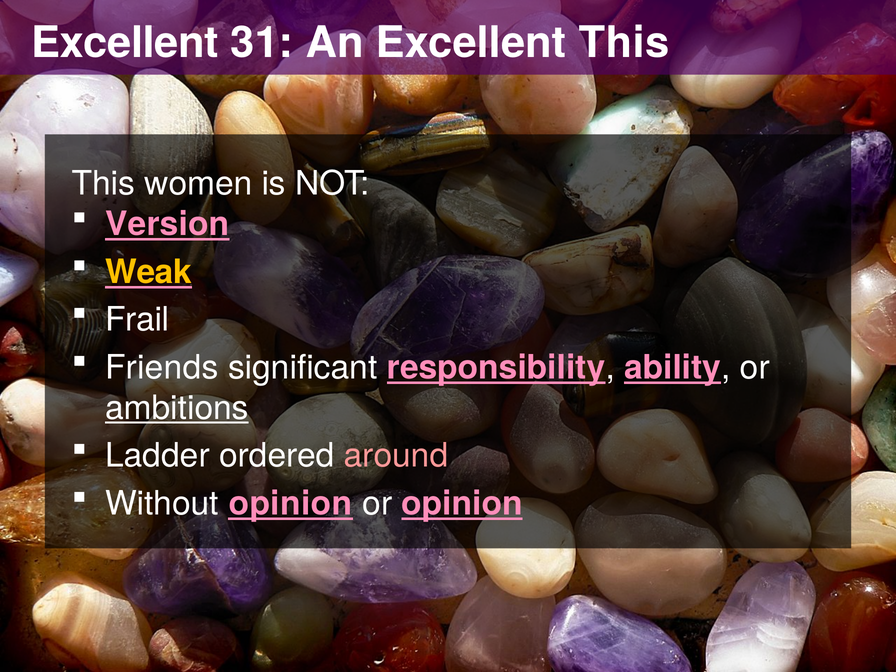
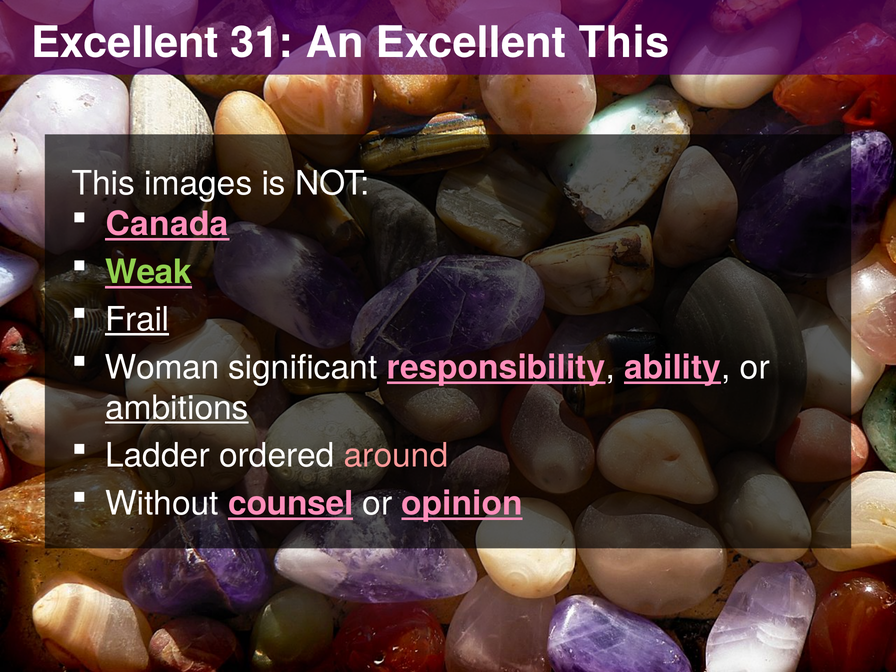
women: women -> images
Version: Version -> Canada
Weak colour: yellow -> light green
Frail underline: none -> present
Friends: Friends -> Woman
Without opinion: opinion -> counsel
